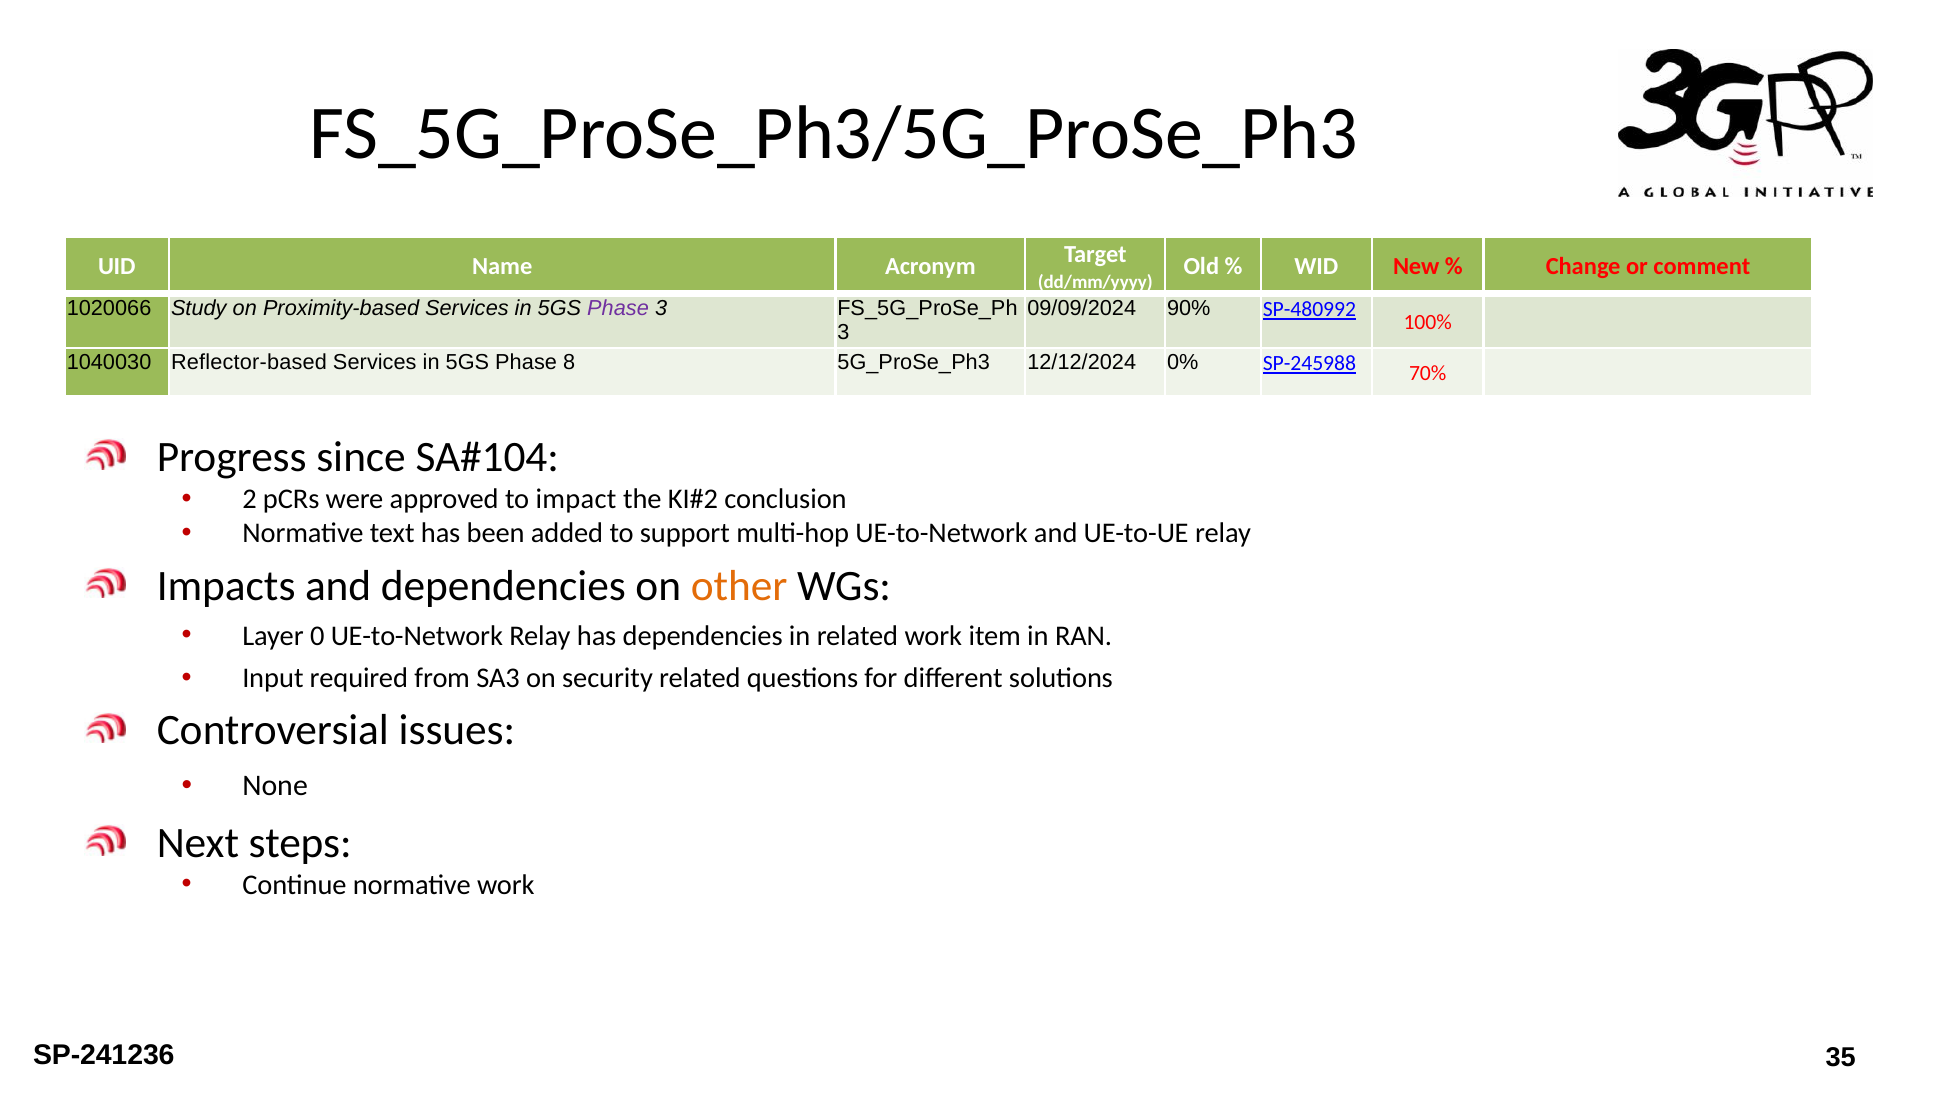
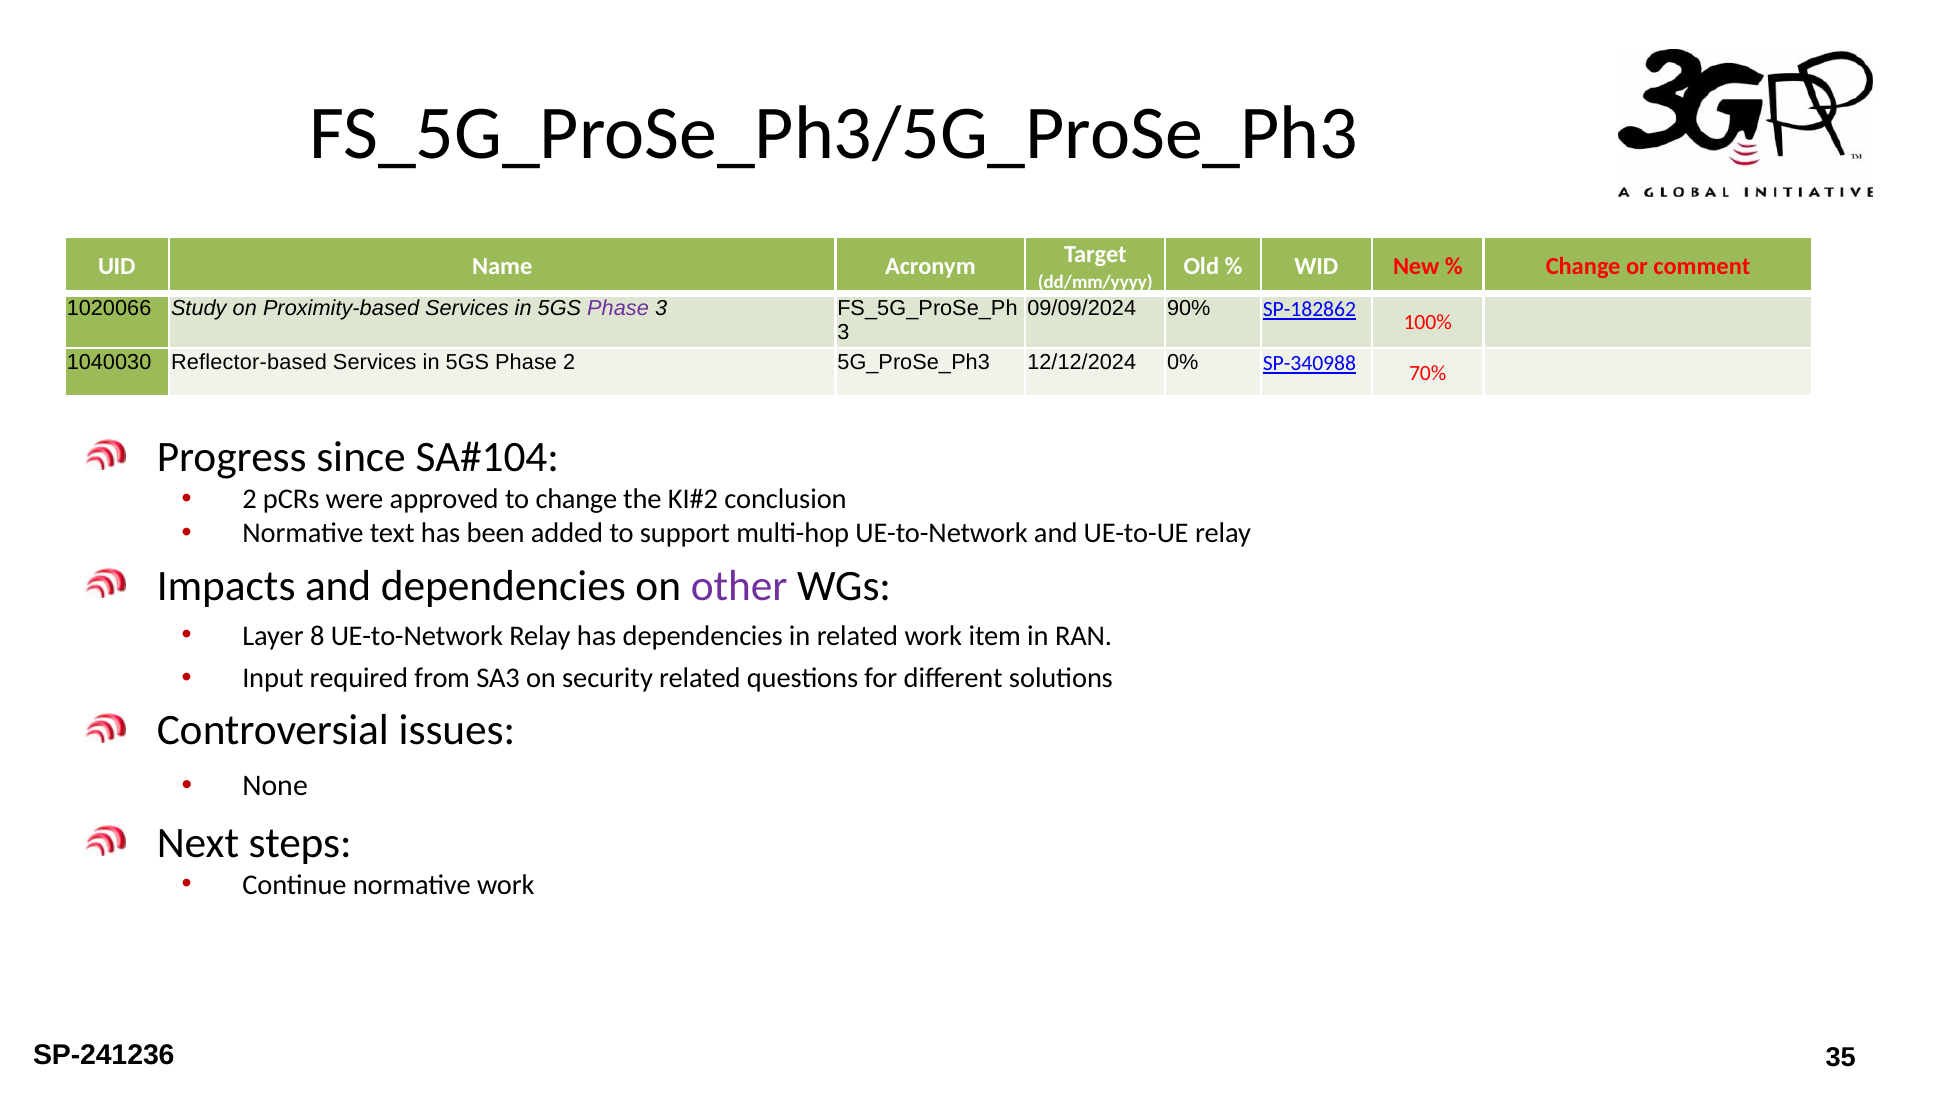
SP-480992: SP-480992 -> SP-182862
Phase 8: 8 -> 2
SP-245988: SP-245988 -> SP-340988
to impact: impact -> change
other colour: orange -> purple
0: 0 -> 8
